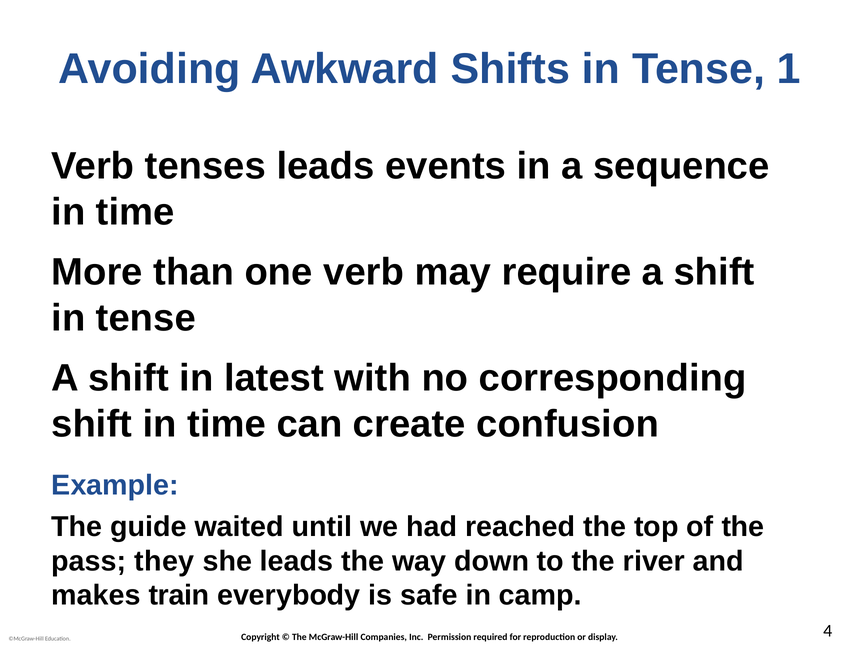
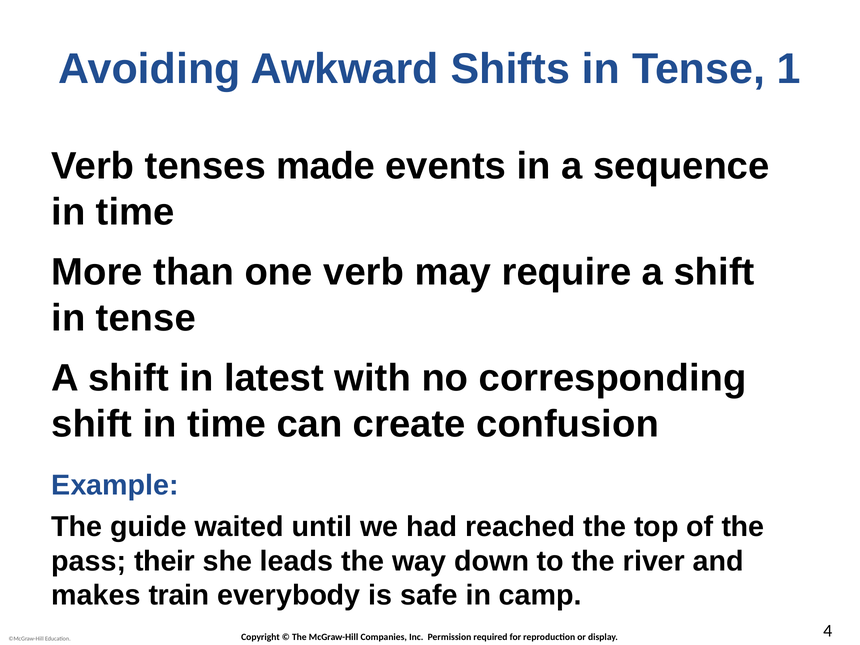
tenses leads: leads -> made
they: they -> their
